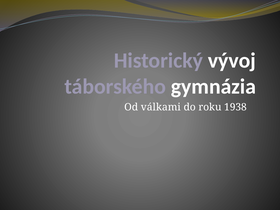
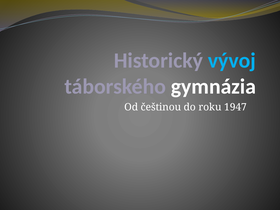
vývoj colour: white -> light blue
válkami: válkami -> češtinou
1938: 1938 -> 1947
